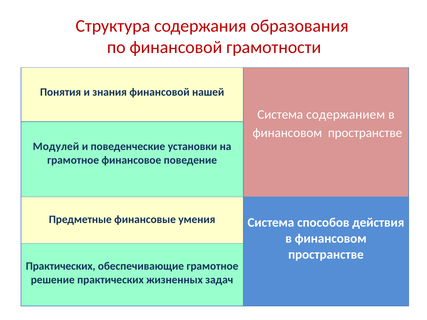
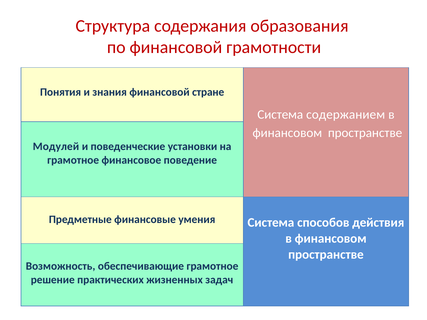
нашей: нашей -> стране
Практических at (61, 266): Практических -> Возможность
